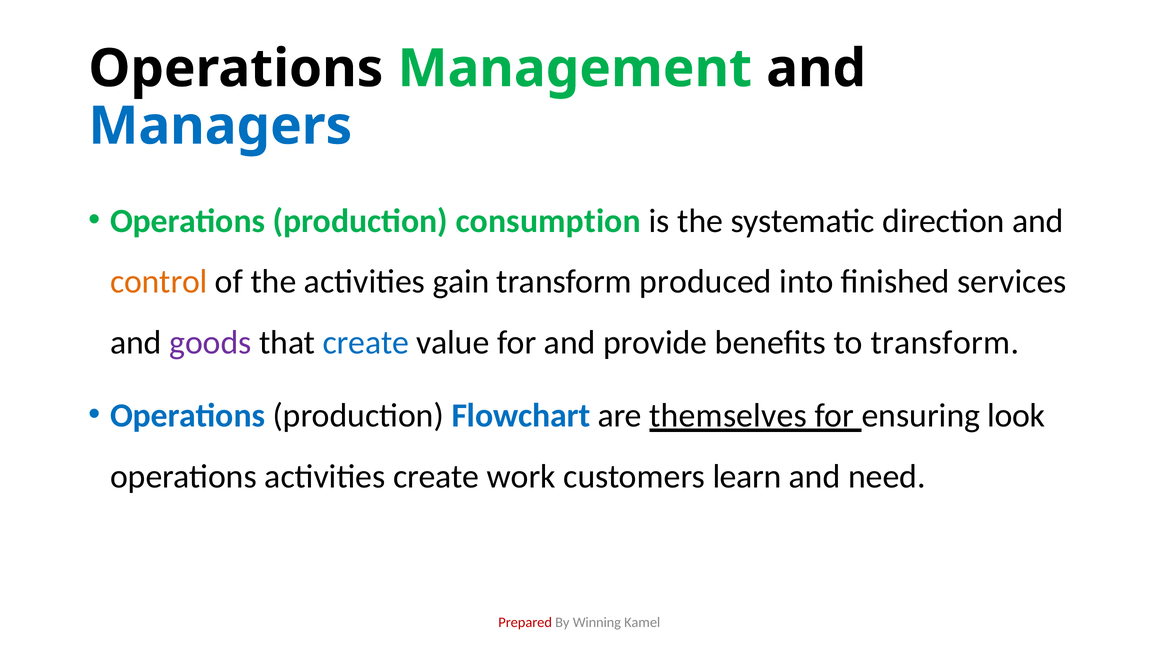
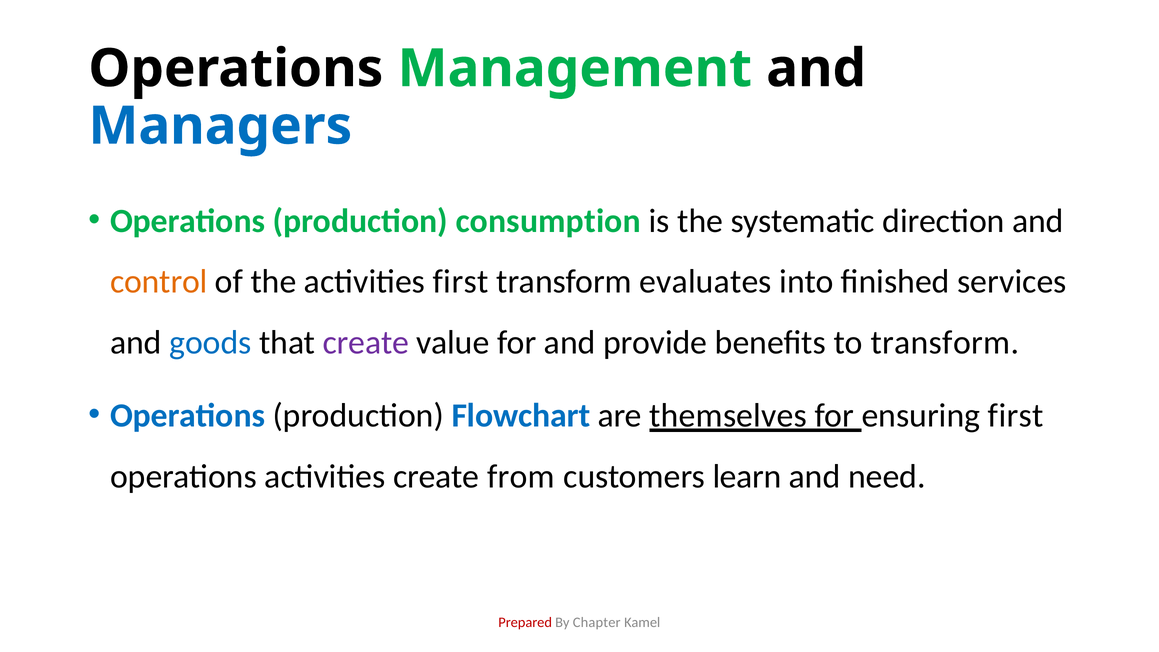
activities gain: gain -> first
produced: produced -> evaluates
goods colour: purple -> blue
create at (366, 343) colour: blue -> purple
ensuring look: look -> first
work: work -> from
Winning: Winning -> Chapter
